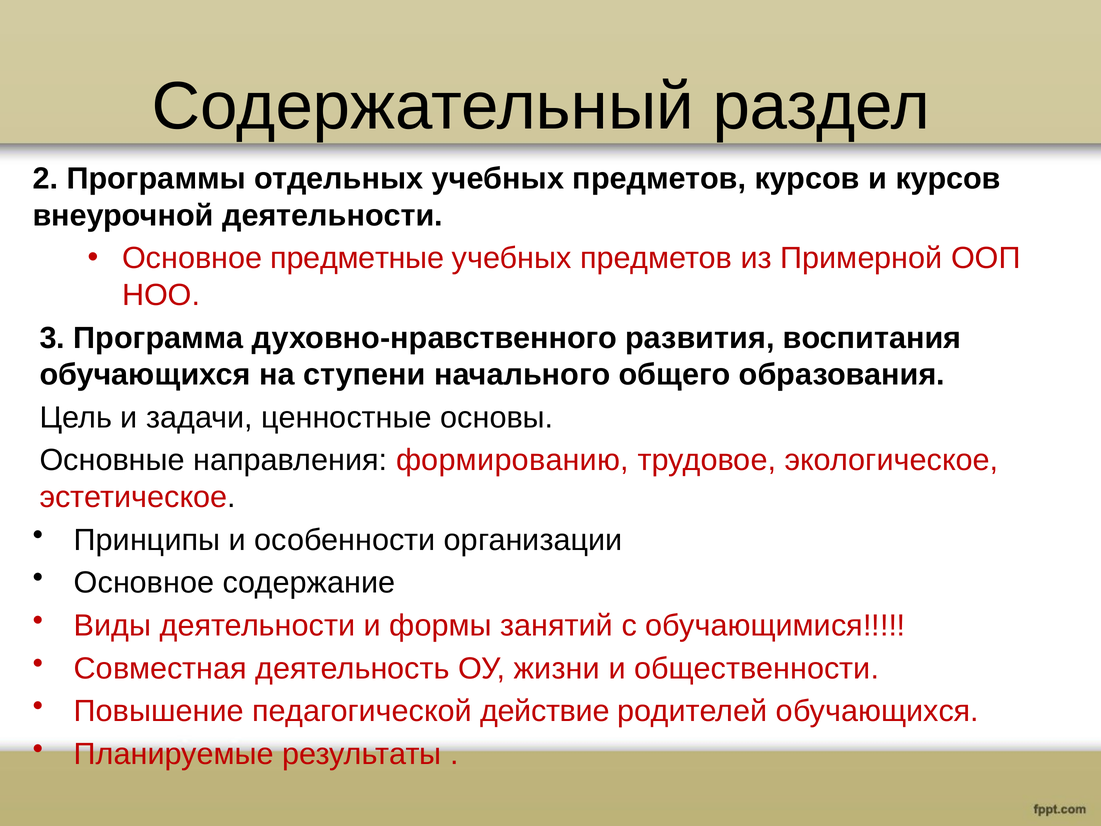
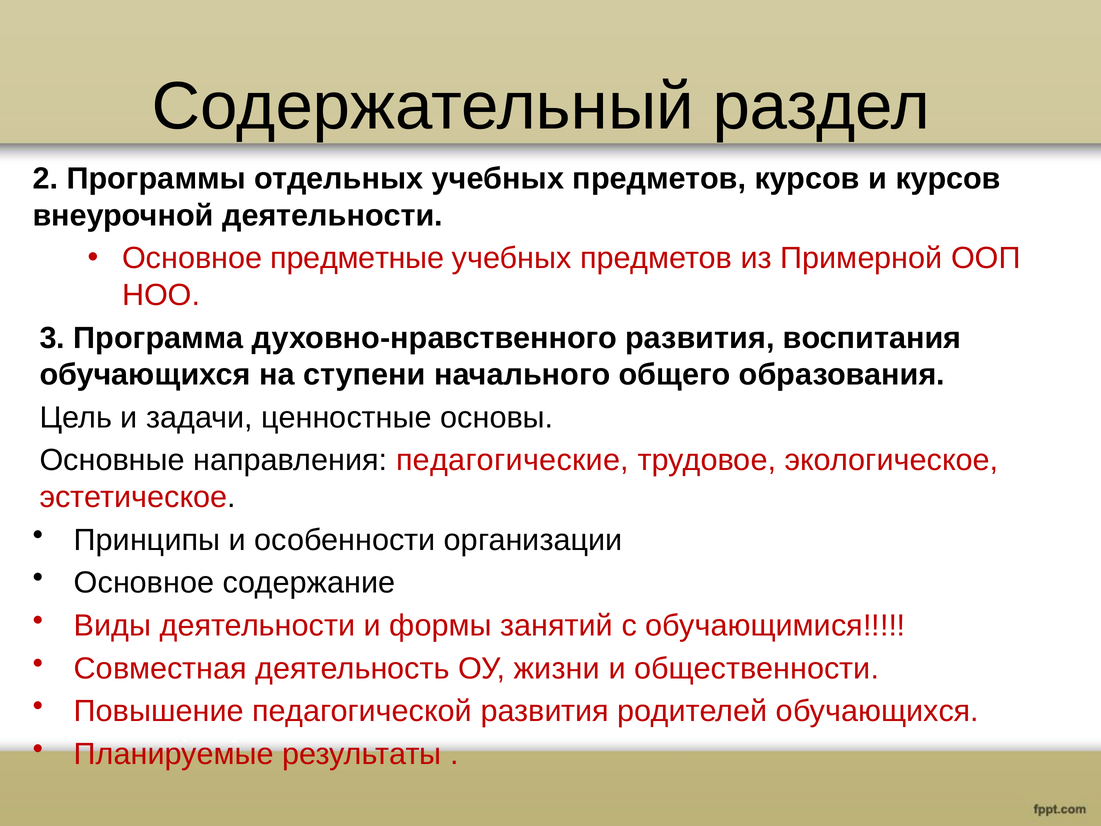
формированию: формированию -> педагогические
педагогической действие: действие -> развития
